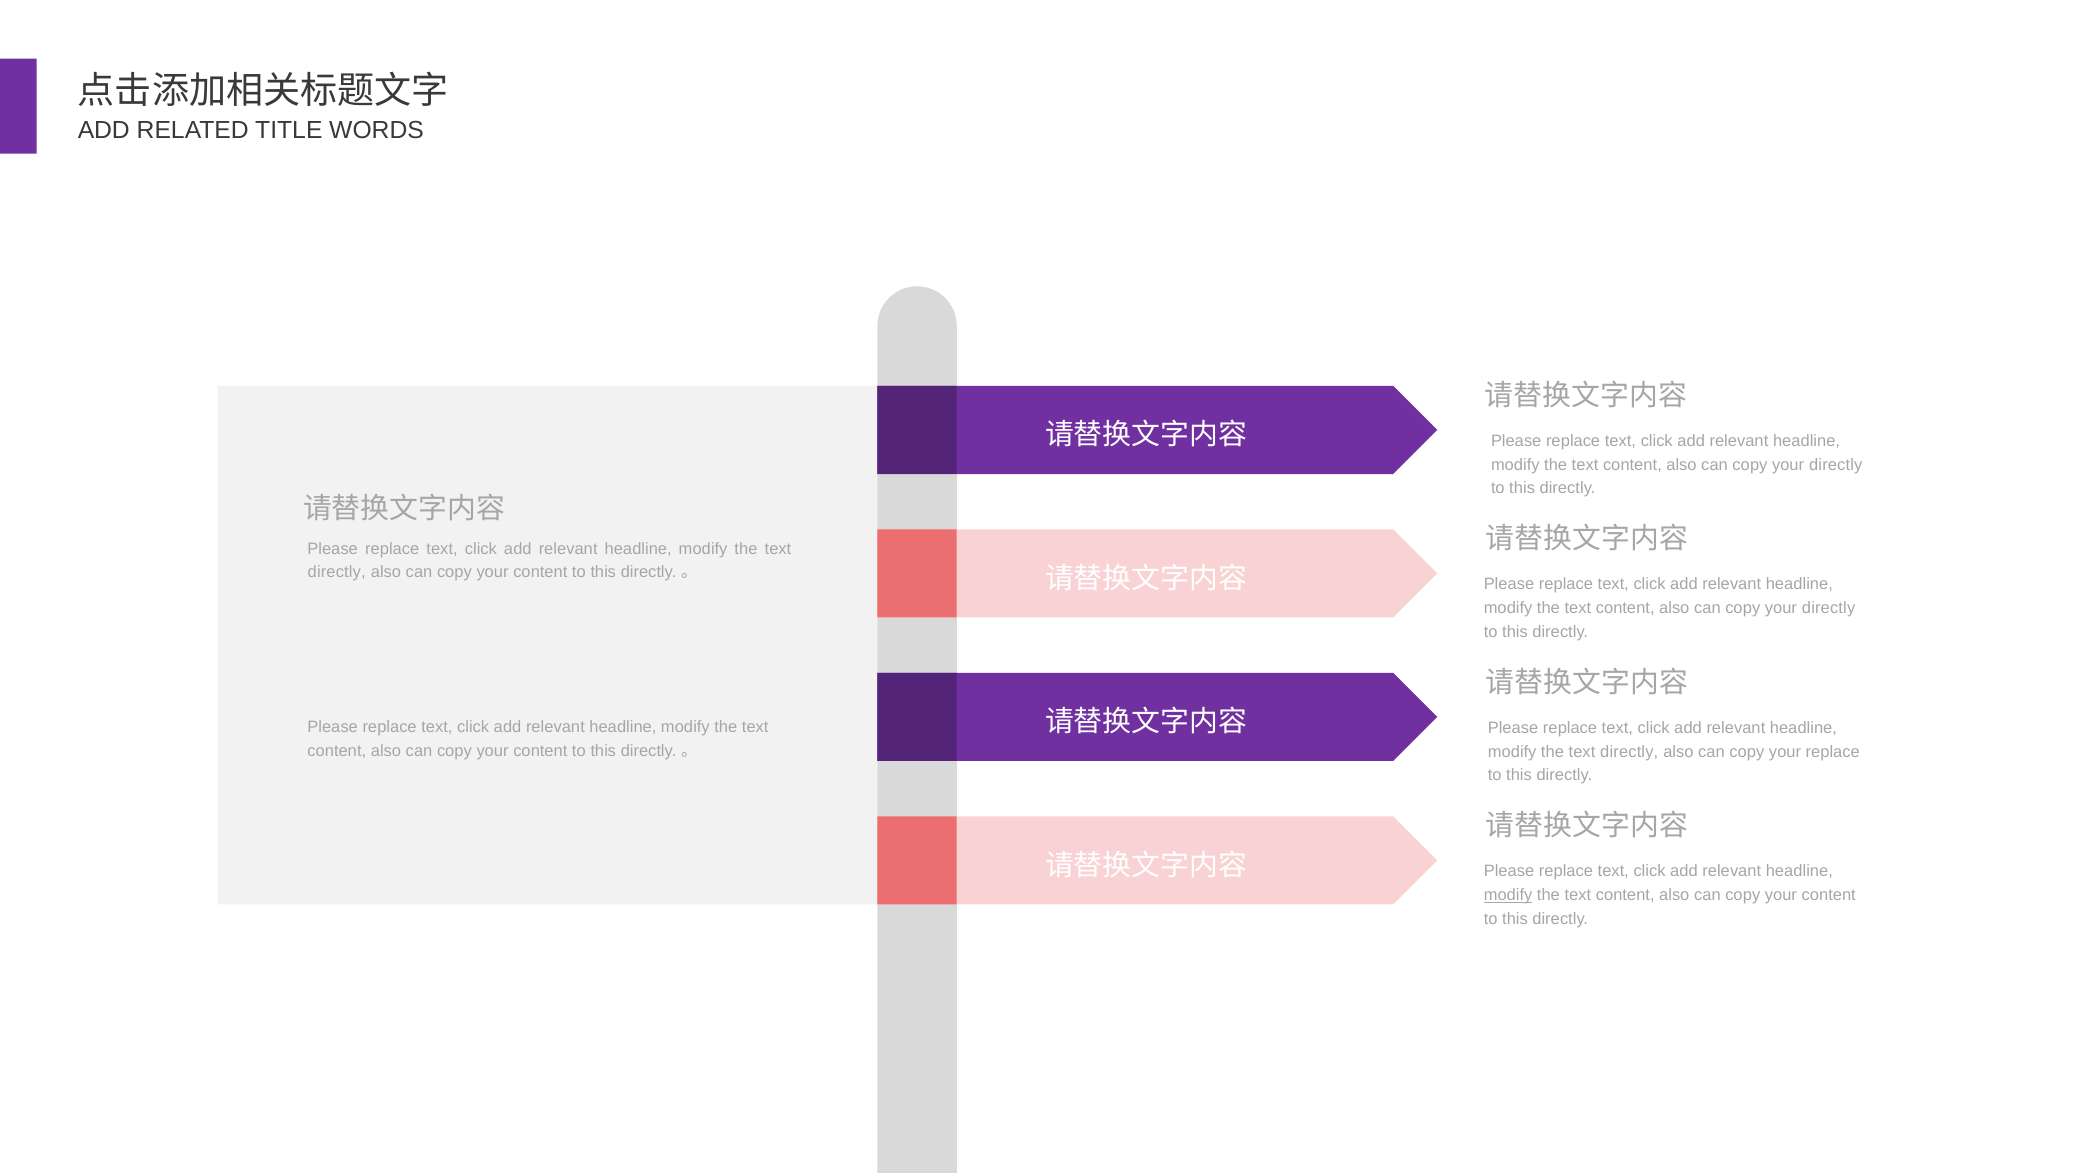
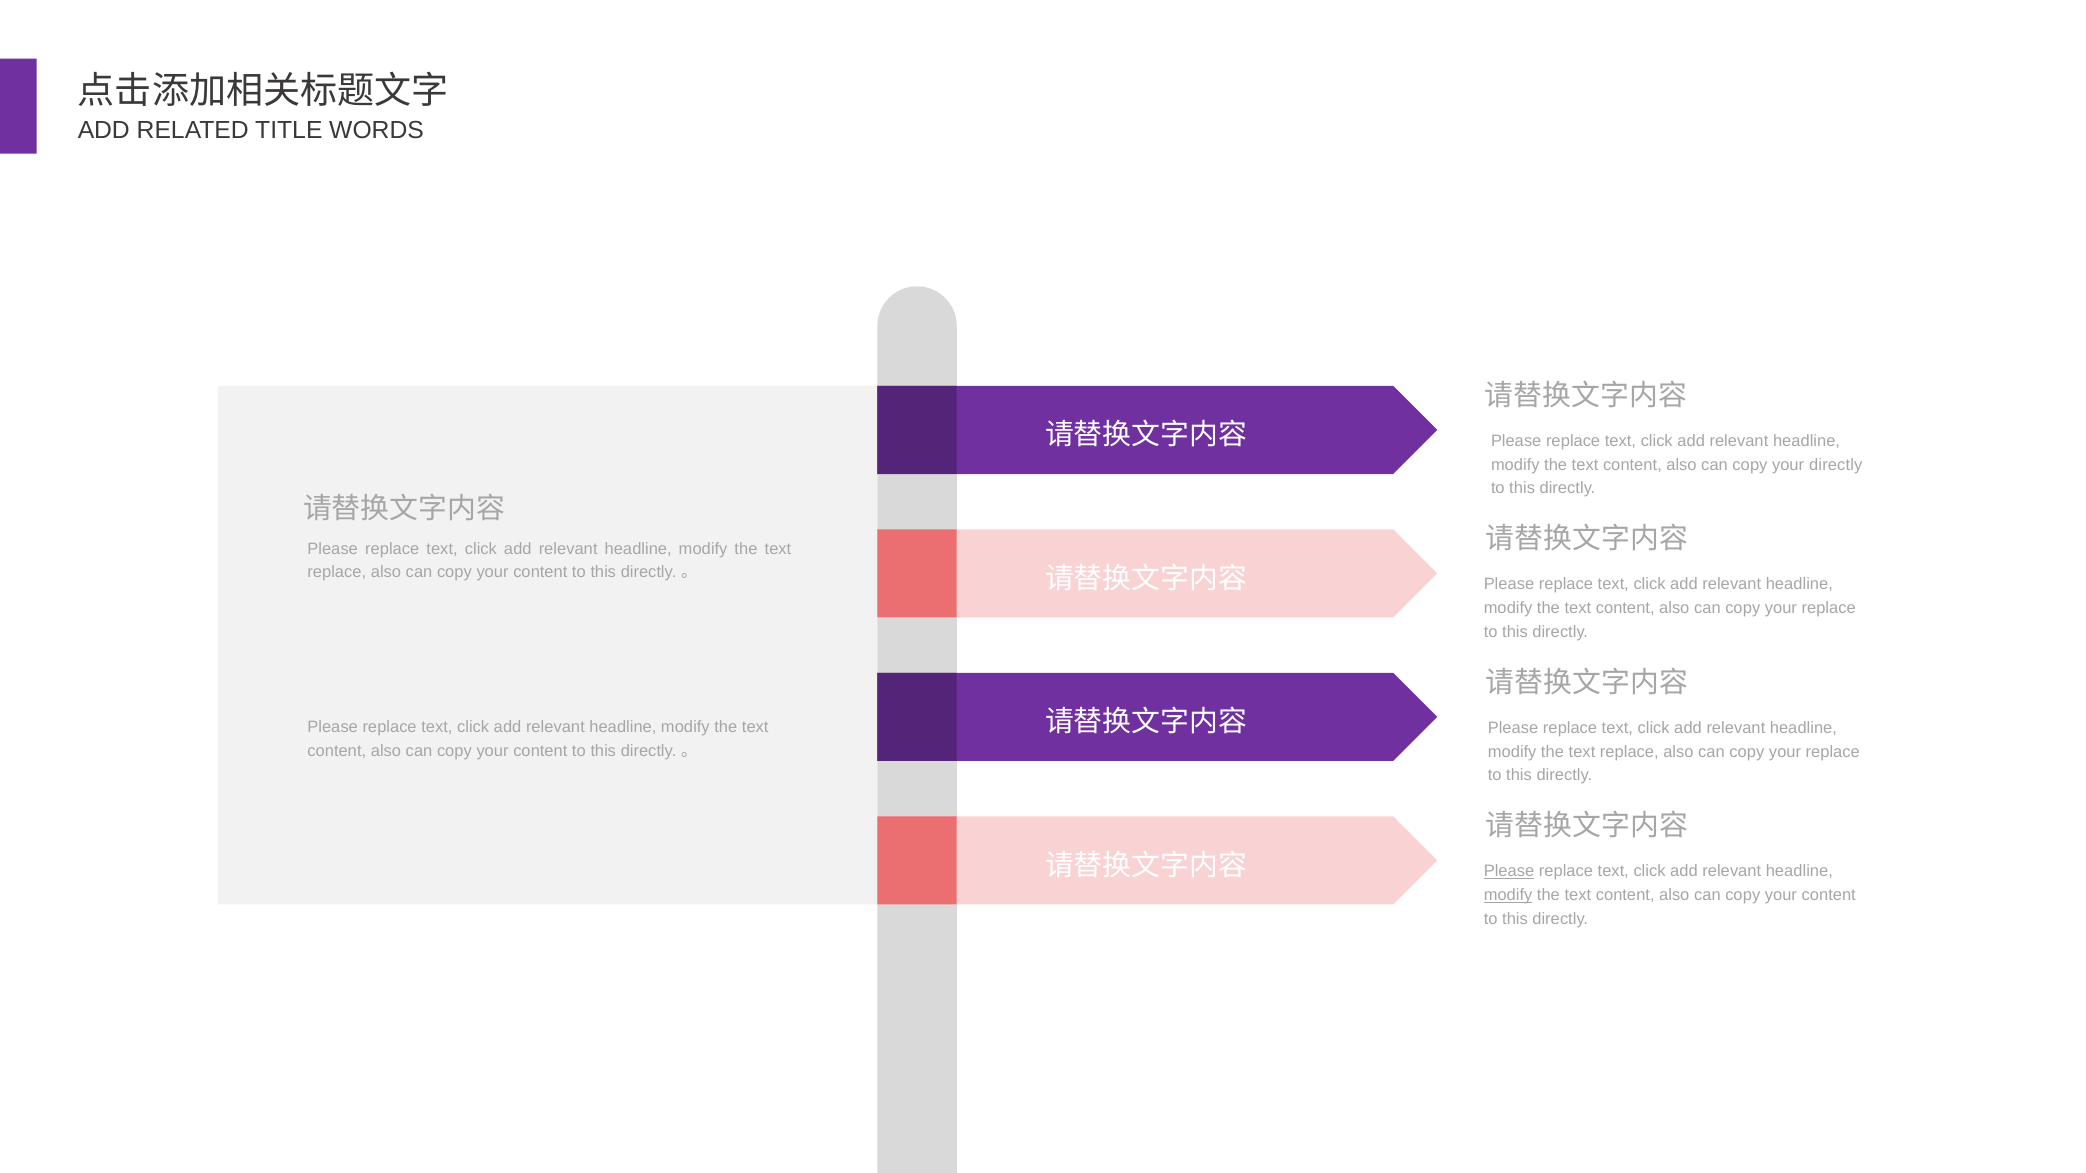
directly at (337, 572): directly -> replace
directly at (1829, 608): directly -> replace
directly at (1629, 752): directly -> replace
Please at (1509, 872) underline: none -> present
